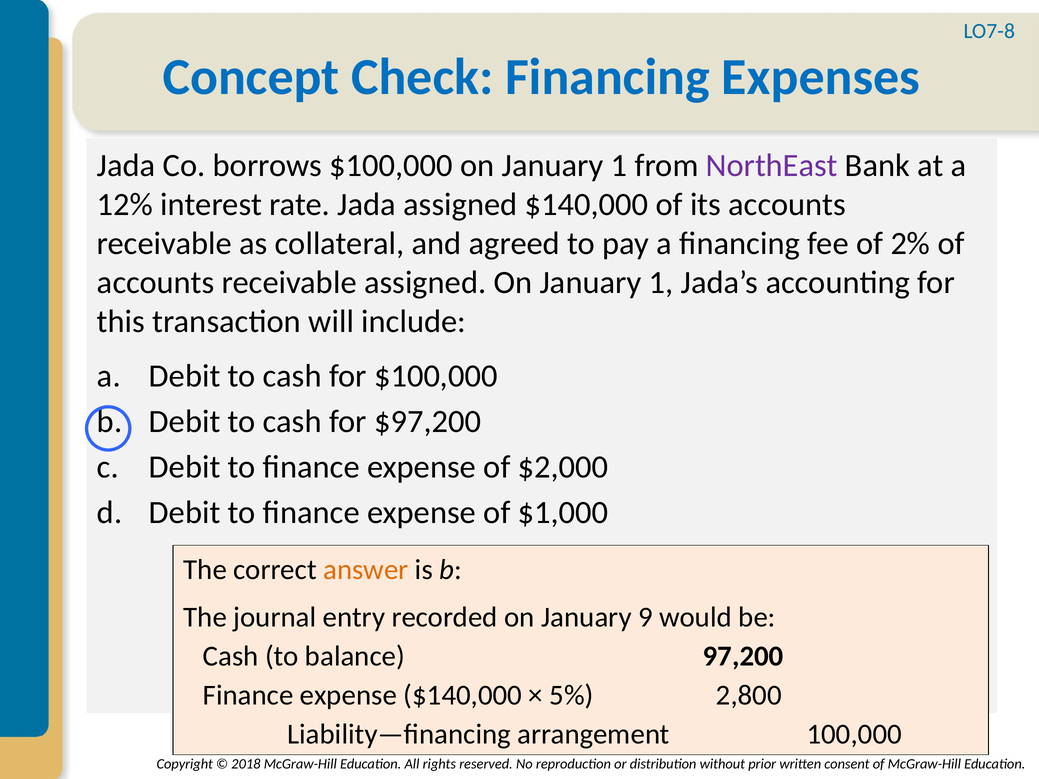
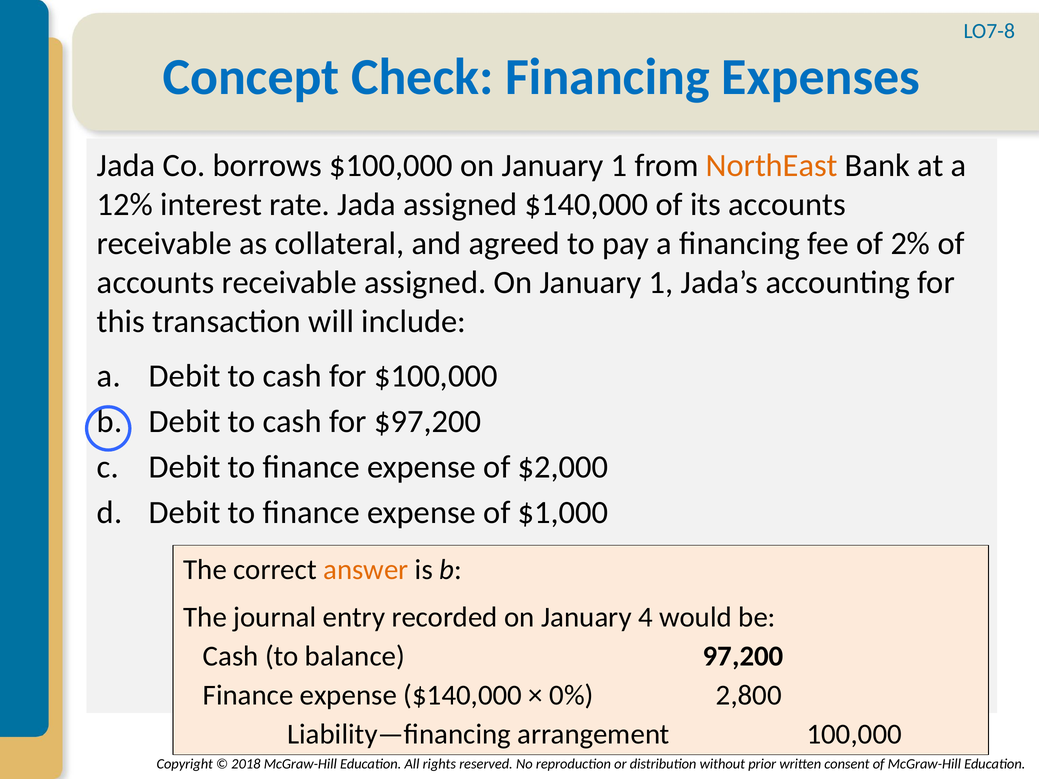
NorthEast colour: purple -> orange
9: 9 -> 4
5%: 5% -> 0%
